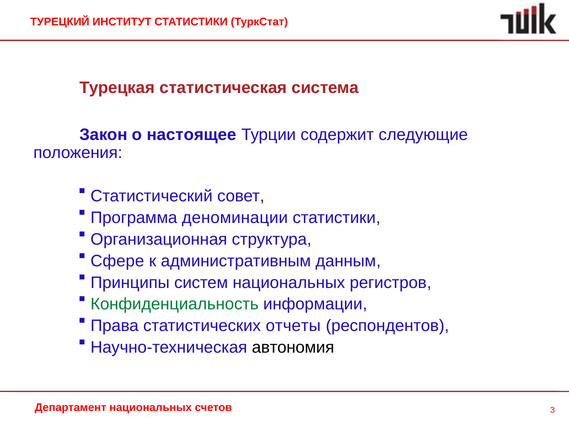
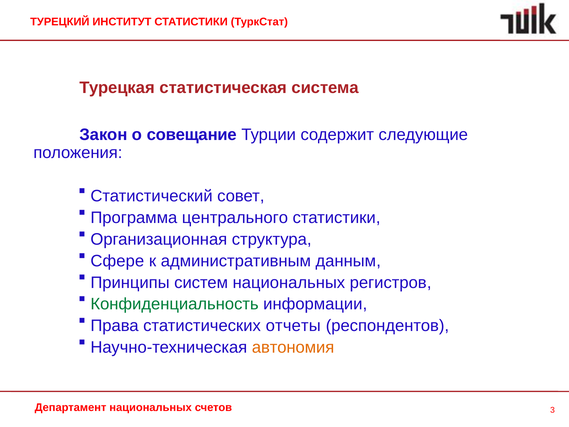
настоящее: настоящее -> совещание
деноминации: деноминации -> центрального
автономия colour: black -> orange
